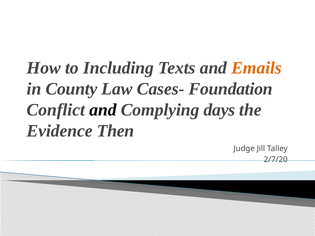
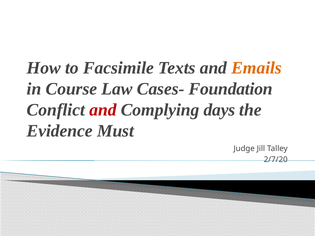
Including: Including -> Facsimile
County: County -> Course
and at (103, 110) colour: black -> red
Then: Then -> Must
